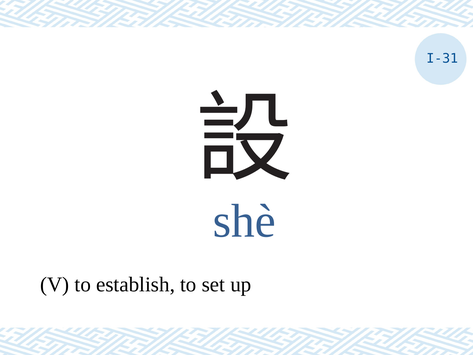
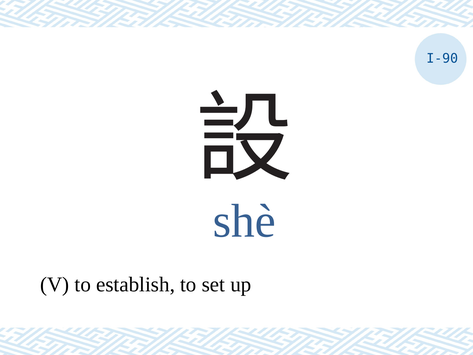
I-31: I-31 -> I-90
